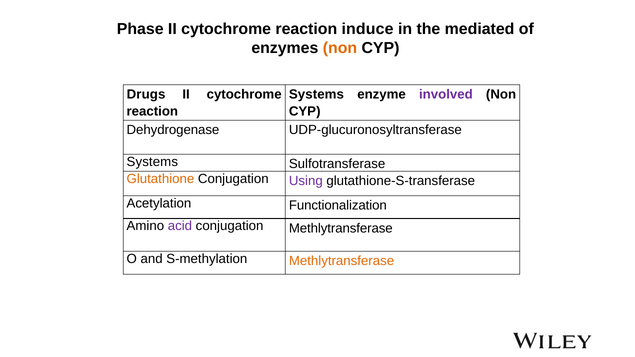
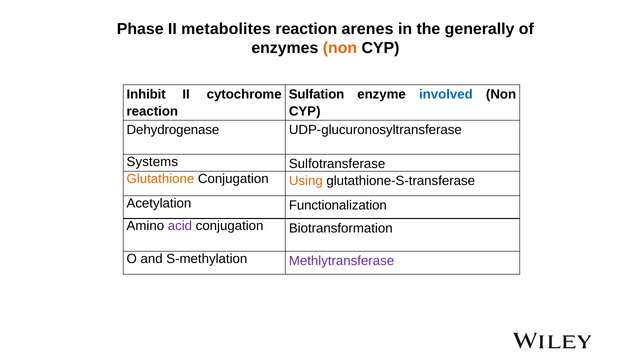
Phase II cytochrome: cytochrome -> metabolites
induce: induce -> arenes
mediated: mediated -> generally
Drugs: Drugs -> Inhibit
Systems at (316, 95): Systems -> Sulfation
involved colour: purple -> blue
Using colour: purple -> orange
conjugation Methlytransferase: Methlytransferase -> Biotransformation
Methlytransferase at (342, 261) colour: orange -> purple
